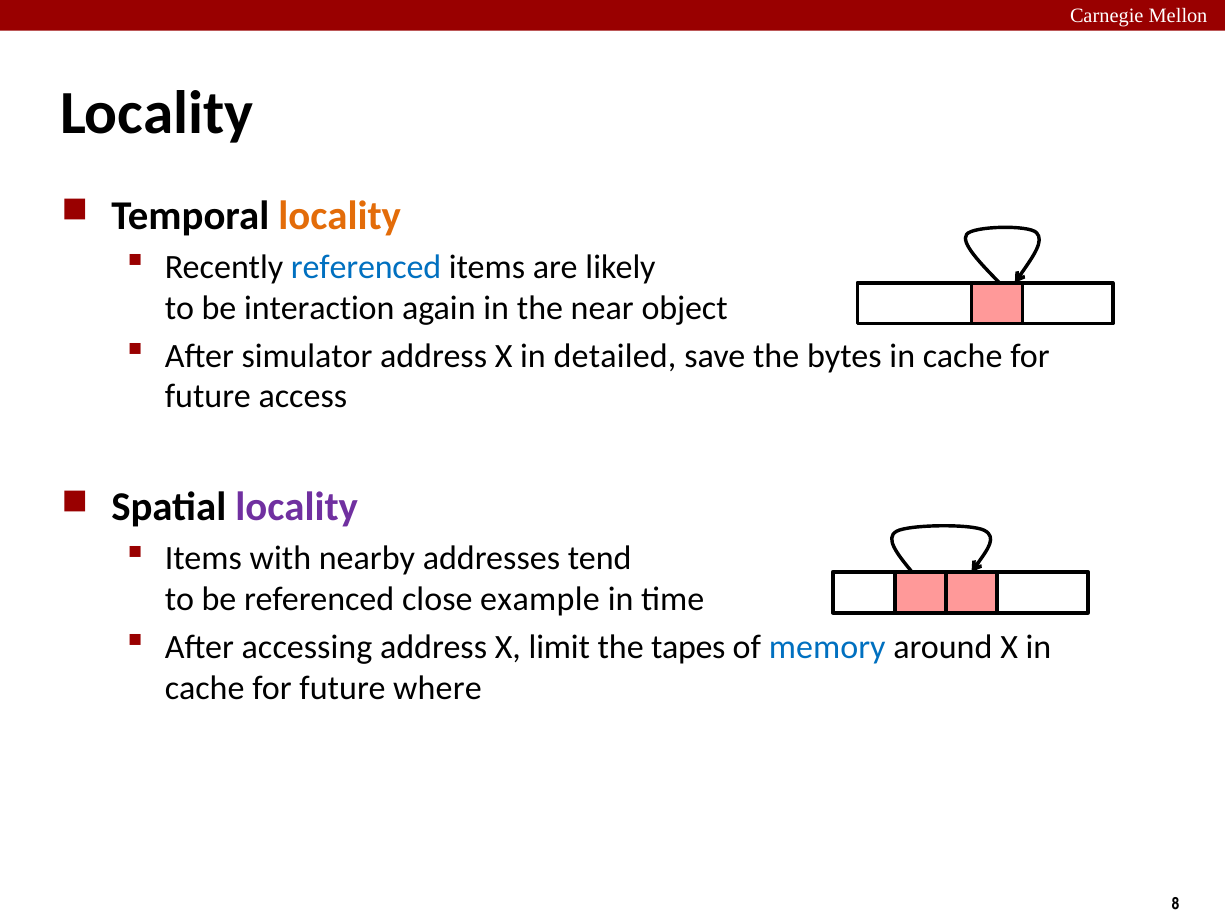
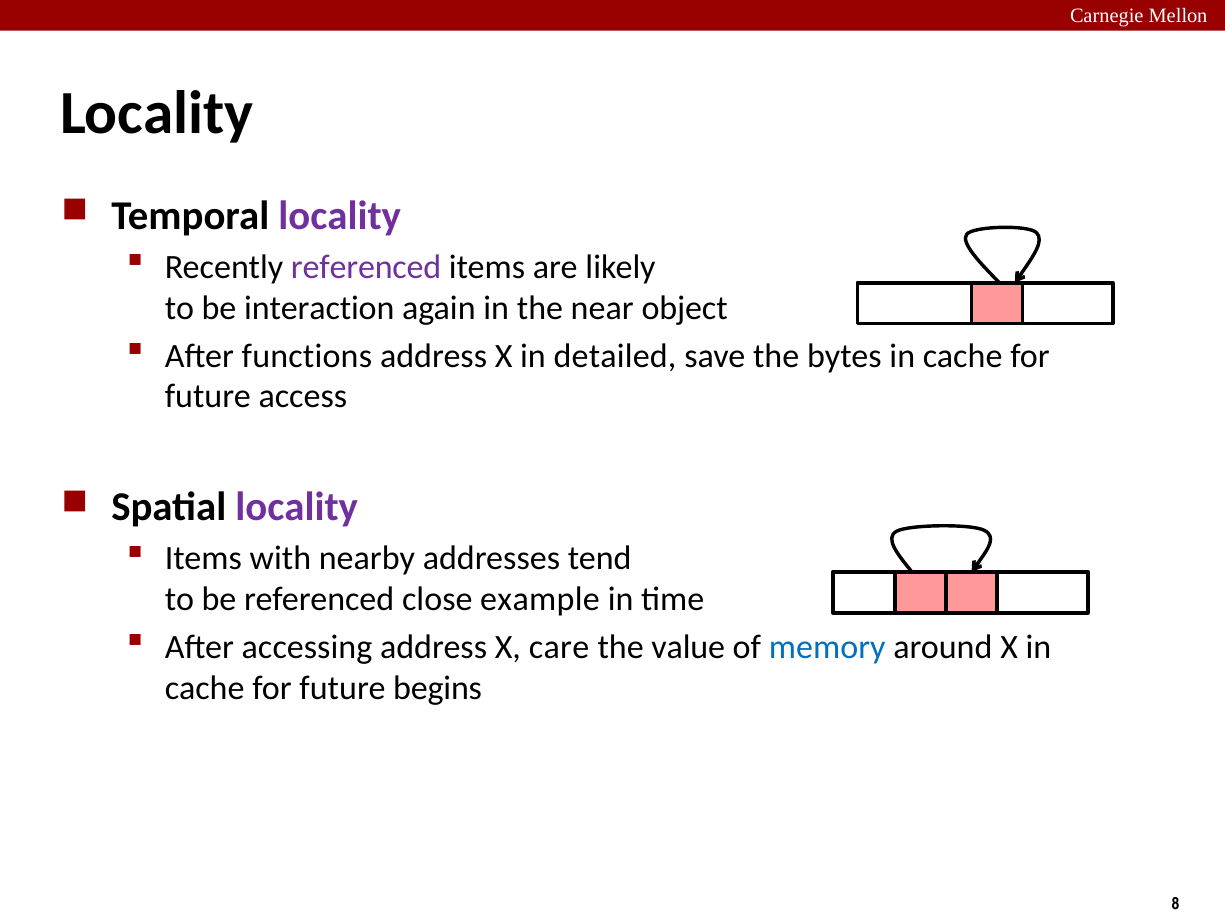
locality at (340, 216) colour: orange -> purple
referenced at (366, 267) colour: blue -> purple
simulator: simulator -> functions
limit: limit -> care
tapes: tapes -> value
where: where -> begins
